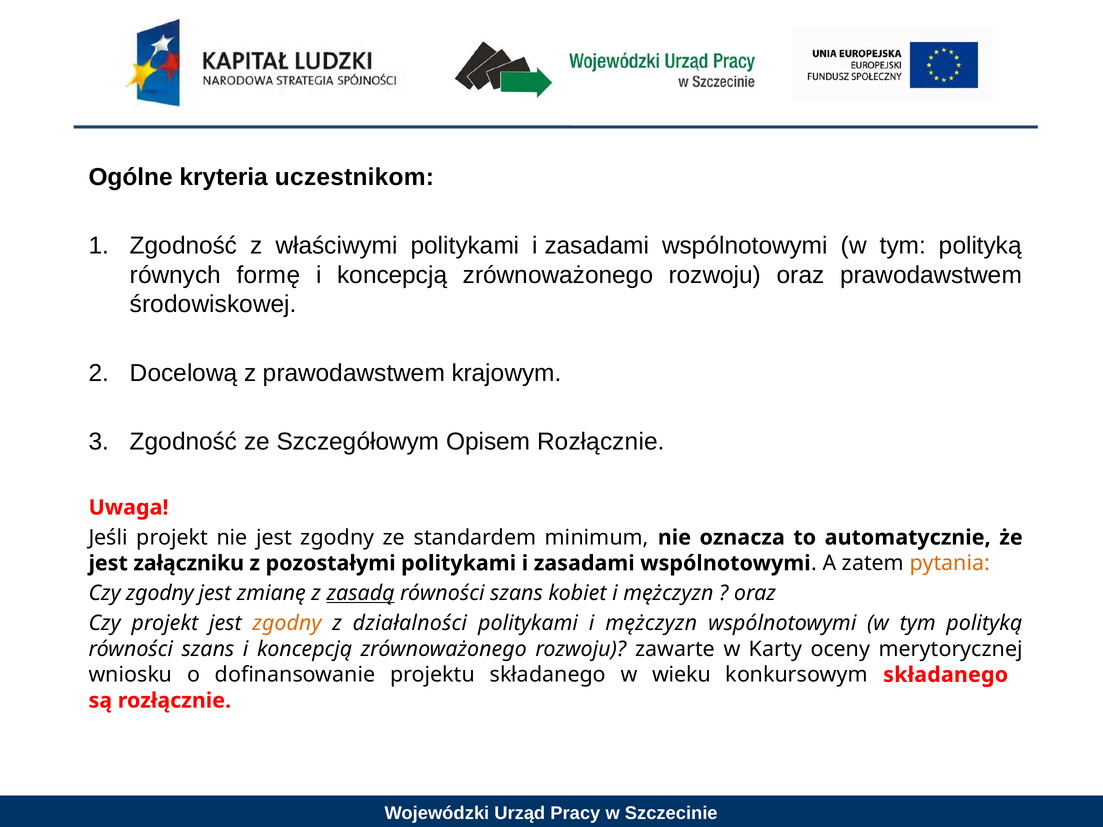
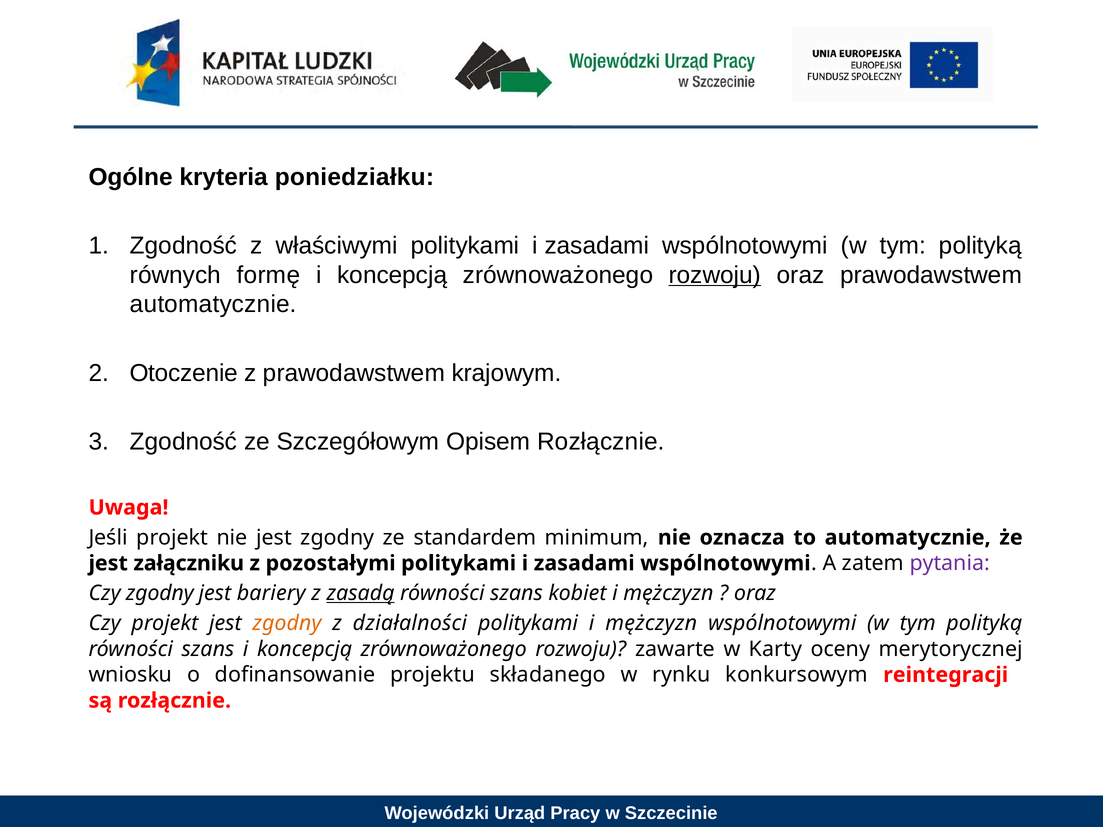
uczestnikom: uczestnikom -> poniedziałku
rozwoju at (715, 275) underline: none -> present
środowiskowej at (213, 304): środowiskowej -> automatycznie
Docelową: Docelową -> Otoczenie
pytania colour: orange -> purple
zmianę: zmianę -> bariery
wieku: wieku -> rynku
konkursowym składanego: składanego -> reintegracji
